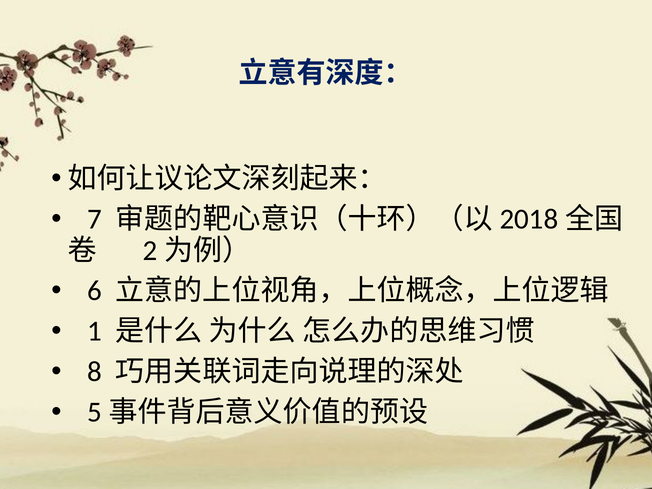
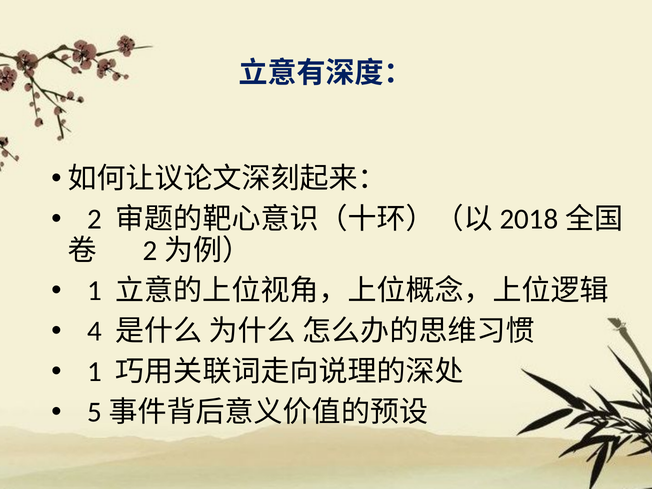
7: 7 -> 2
6 at (95, 291): 6 -> 1
1: 1 -> 4
8 at (95, 372): 8 -> 1
